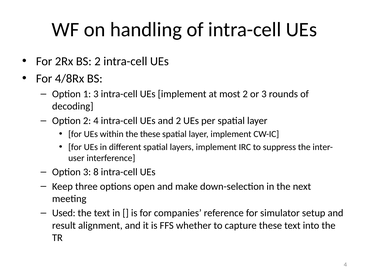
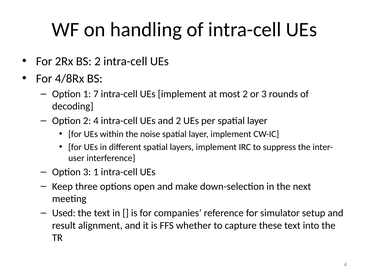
1 3: 3 -> 7
the these: these -> noise
3 8: 8 -> 1
